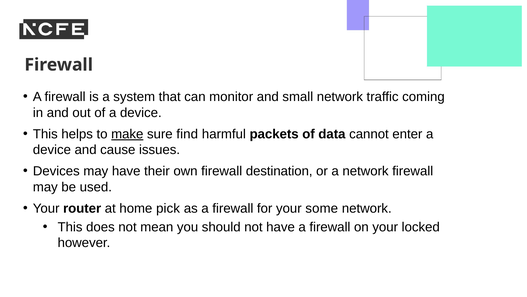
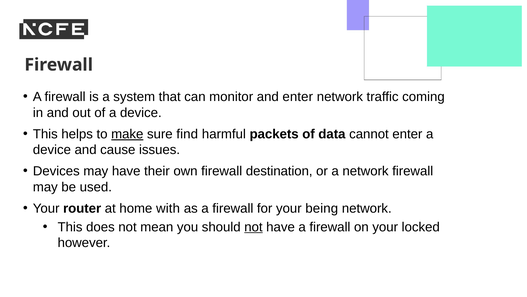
and small: small -> enter
pick: pick -> with
some: some -> being
not at (253, 227) underline: none -> present
